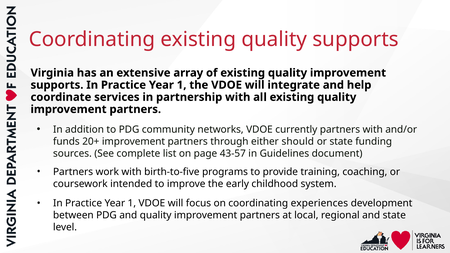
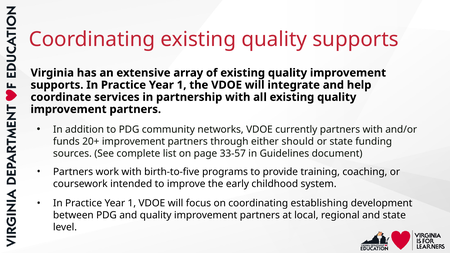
43-57: 43-57 -> 33-57
experiences: experiences -> establishing
